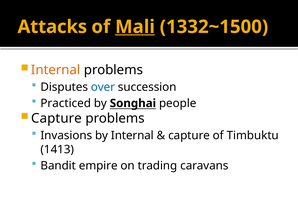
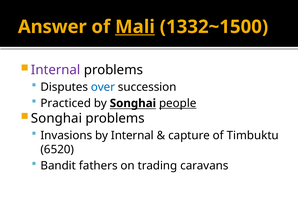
Attacks: Attacks -> Answer
Internal at (56, 70) colour: orange -> purple
people underline: none -> present
Capture at (56, 118): Capture -> Songhai
1413: 1413 -> 6520
empire: empire -> fathers
